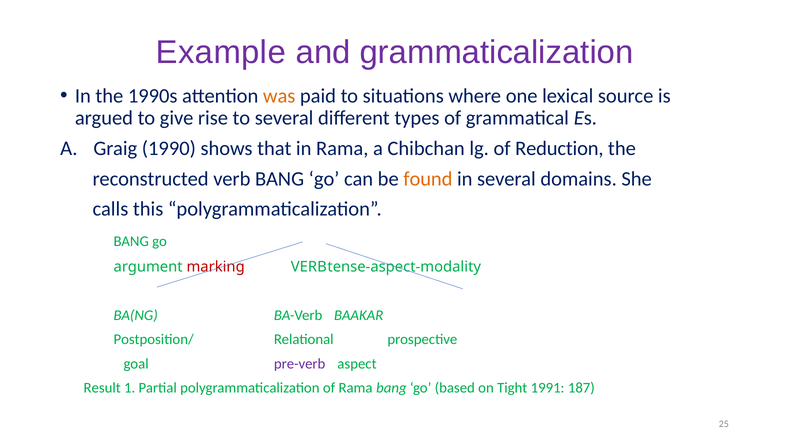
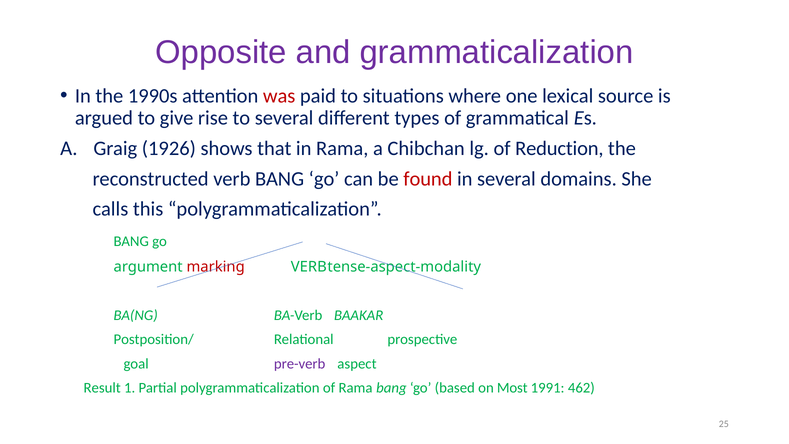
Example: Example -> Opposite
was colour: orange -> red
1990: 1990 -> 1926
found colour: orange -> red
Tight: Tight -> Most
187: 187 -> 462
